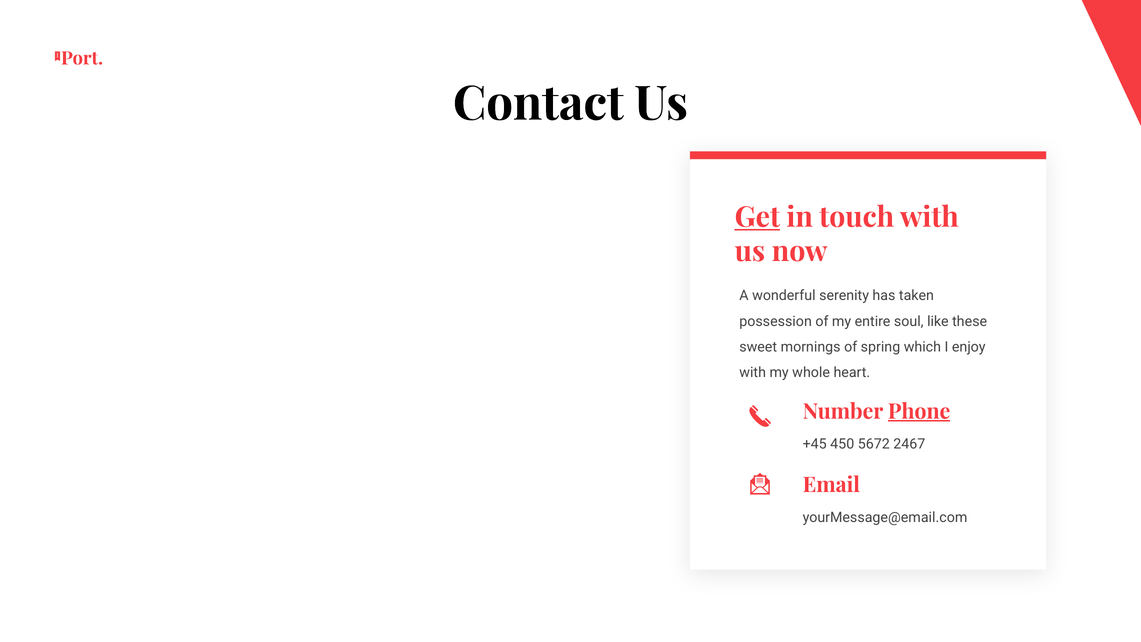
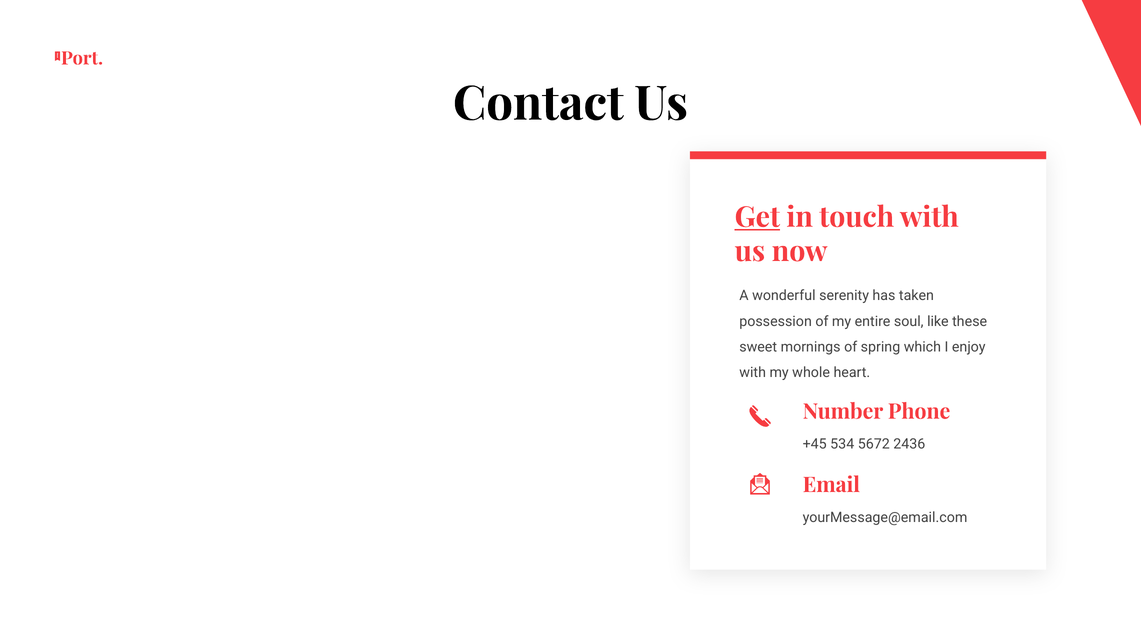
Phone underline: present -> none
450: 450 -> 534
2467: 2467 -> 2436
